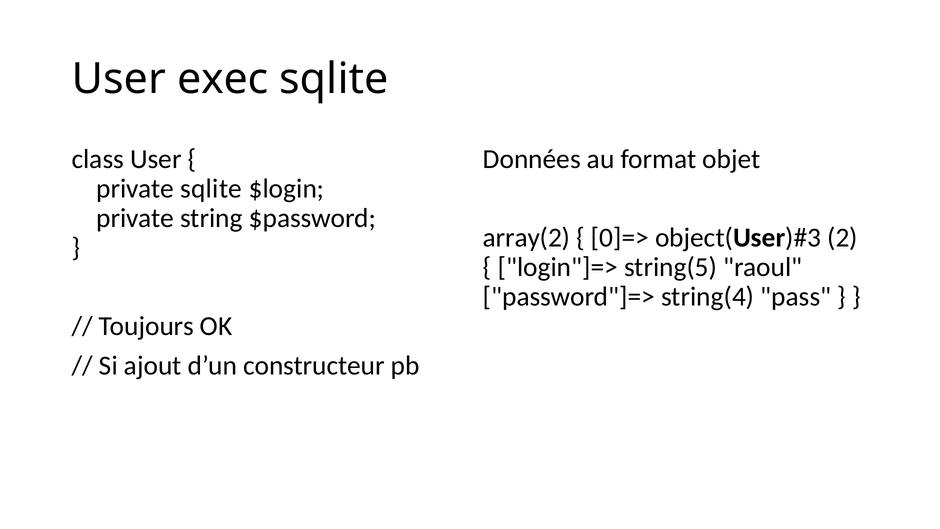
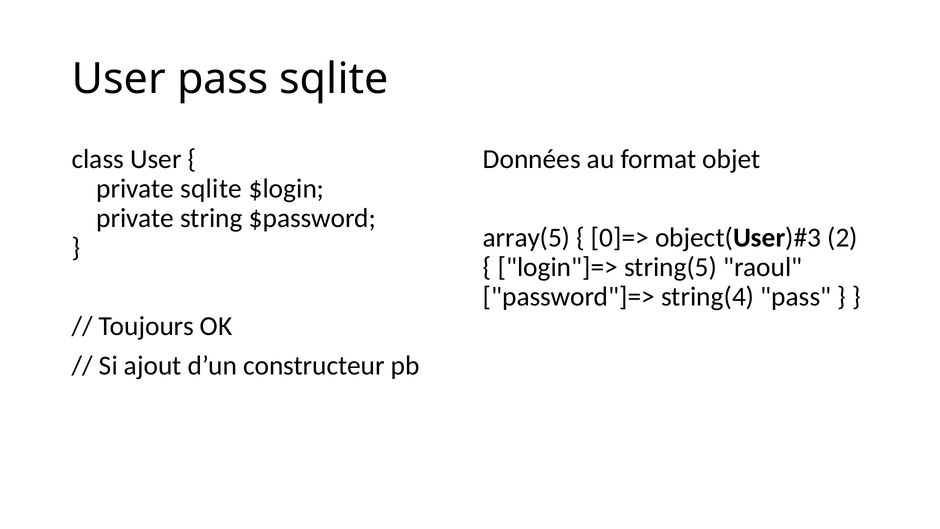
User exec: exec -> pass
array(2: array(2 -> array(5
